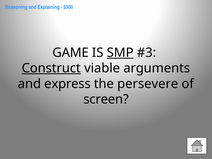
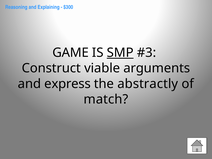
Construct underline: present -> none
persevere: persevere -> abstractly
screen: screen -> match
